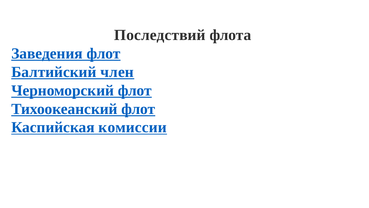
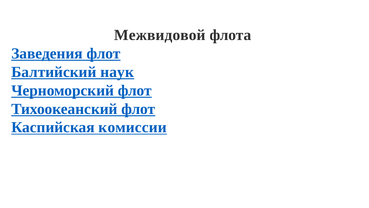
Последствий: Последствий -> Межвидовой
член: член -> наук
